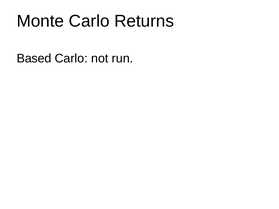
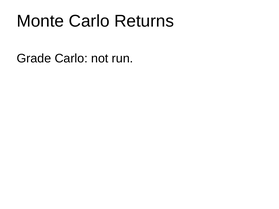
Based: Based -> Grade
